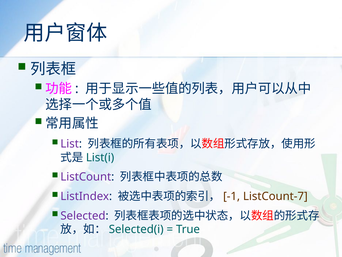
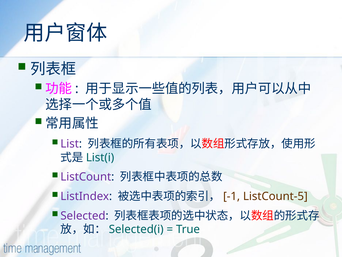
ListCount-7: ListCount-7 -> ListCount-5
